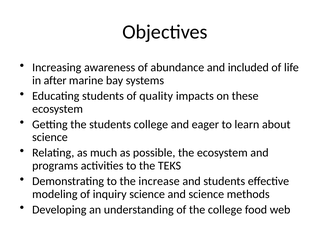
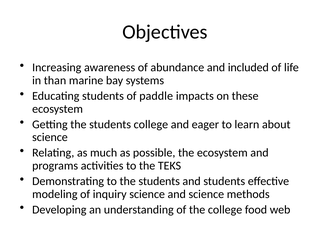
after: after -> than
quality: quality -> paddle
to the increase: increase -> students
